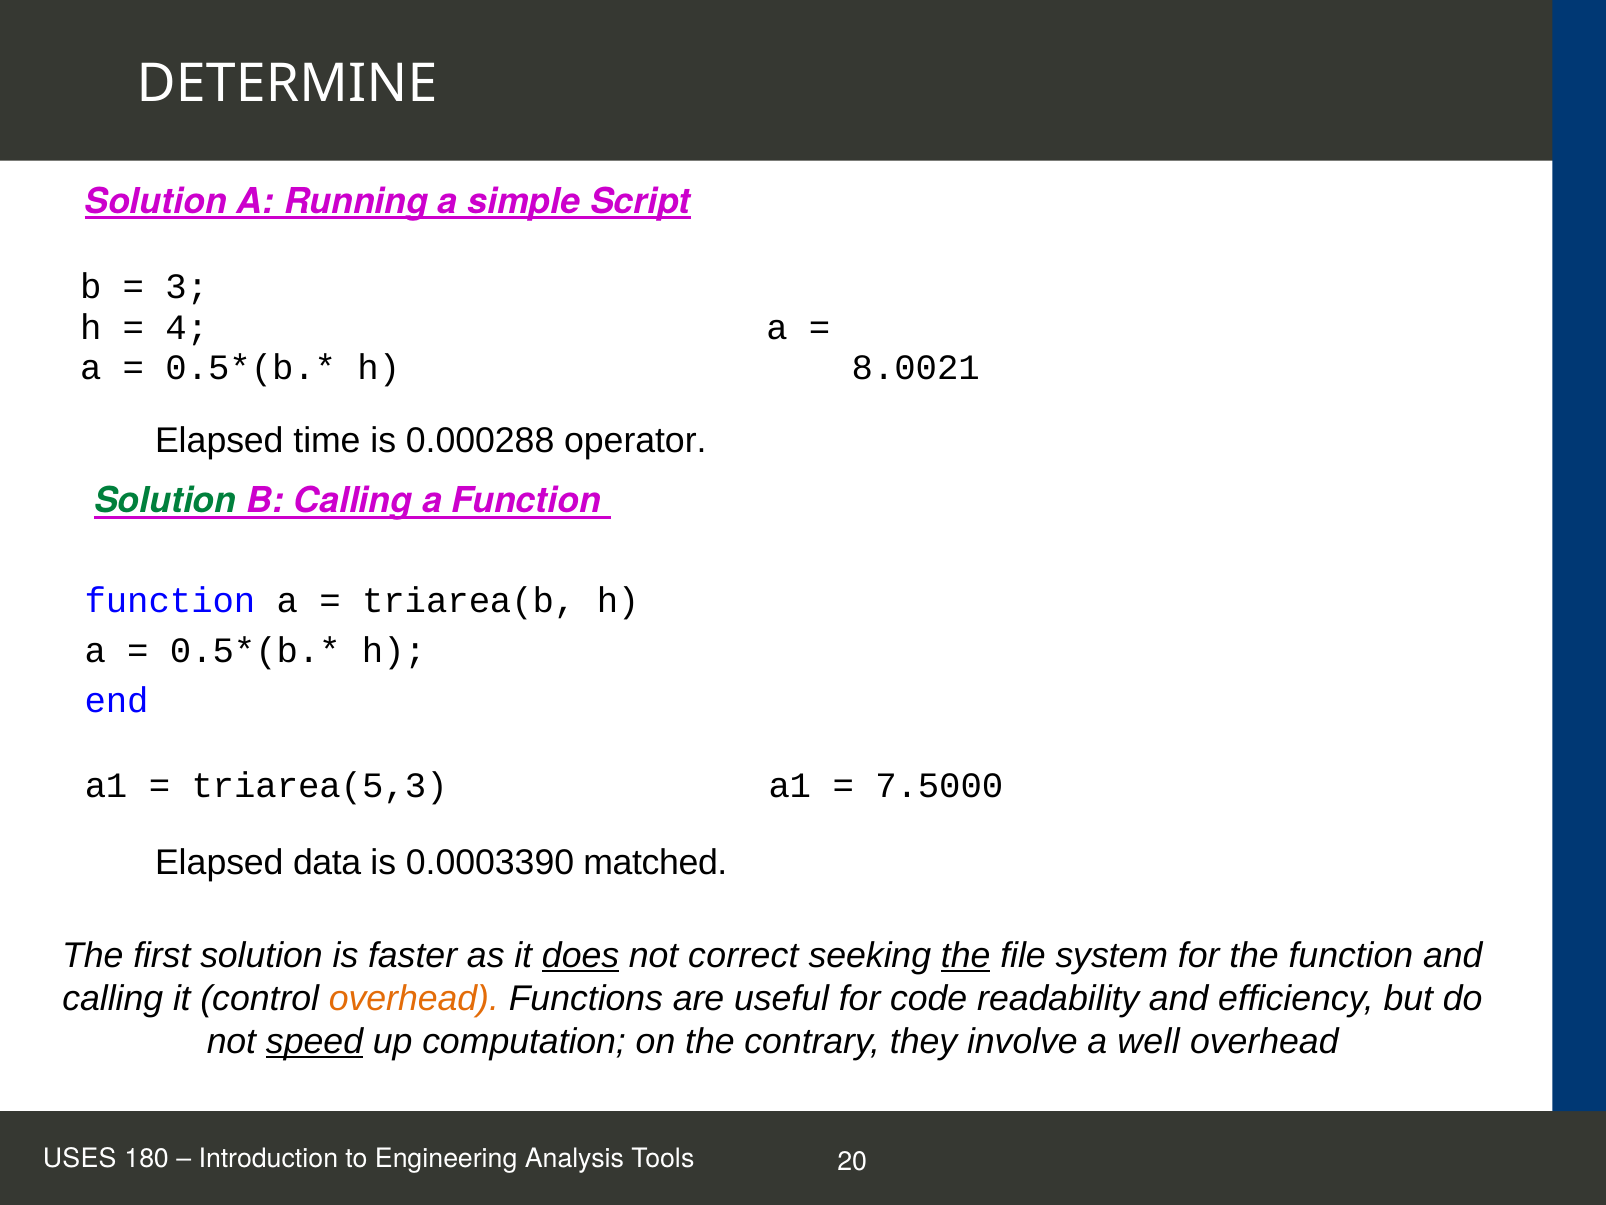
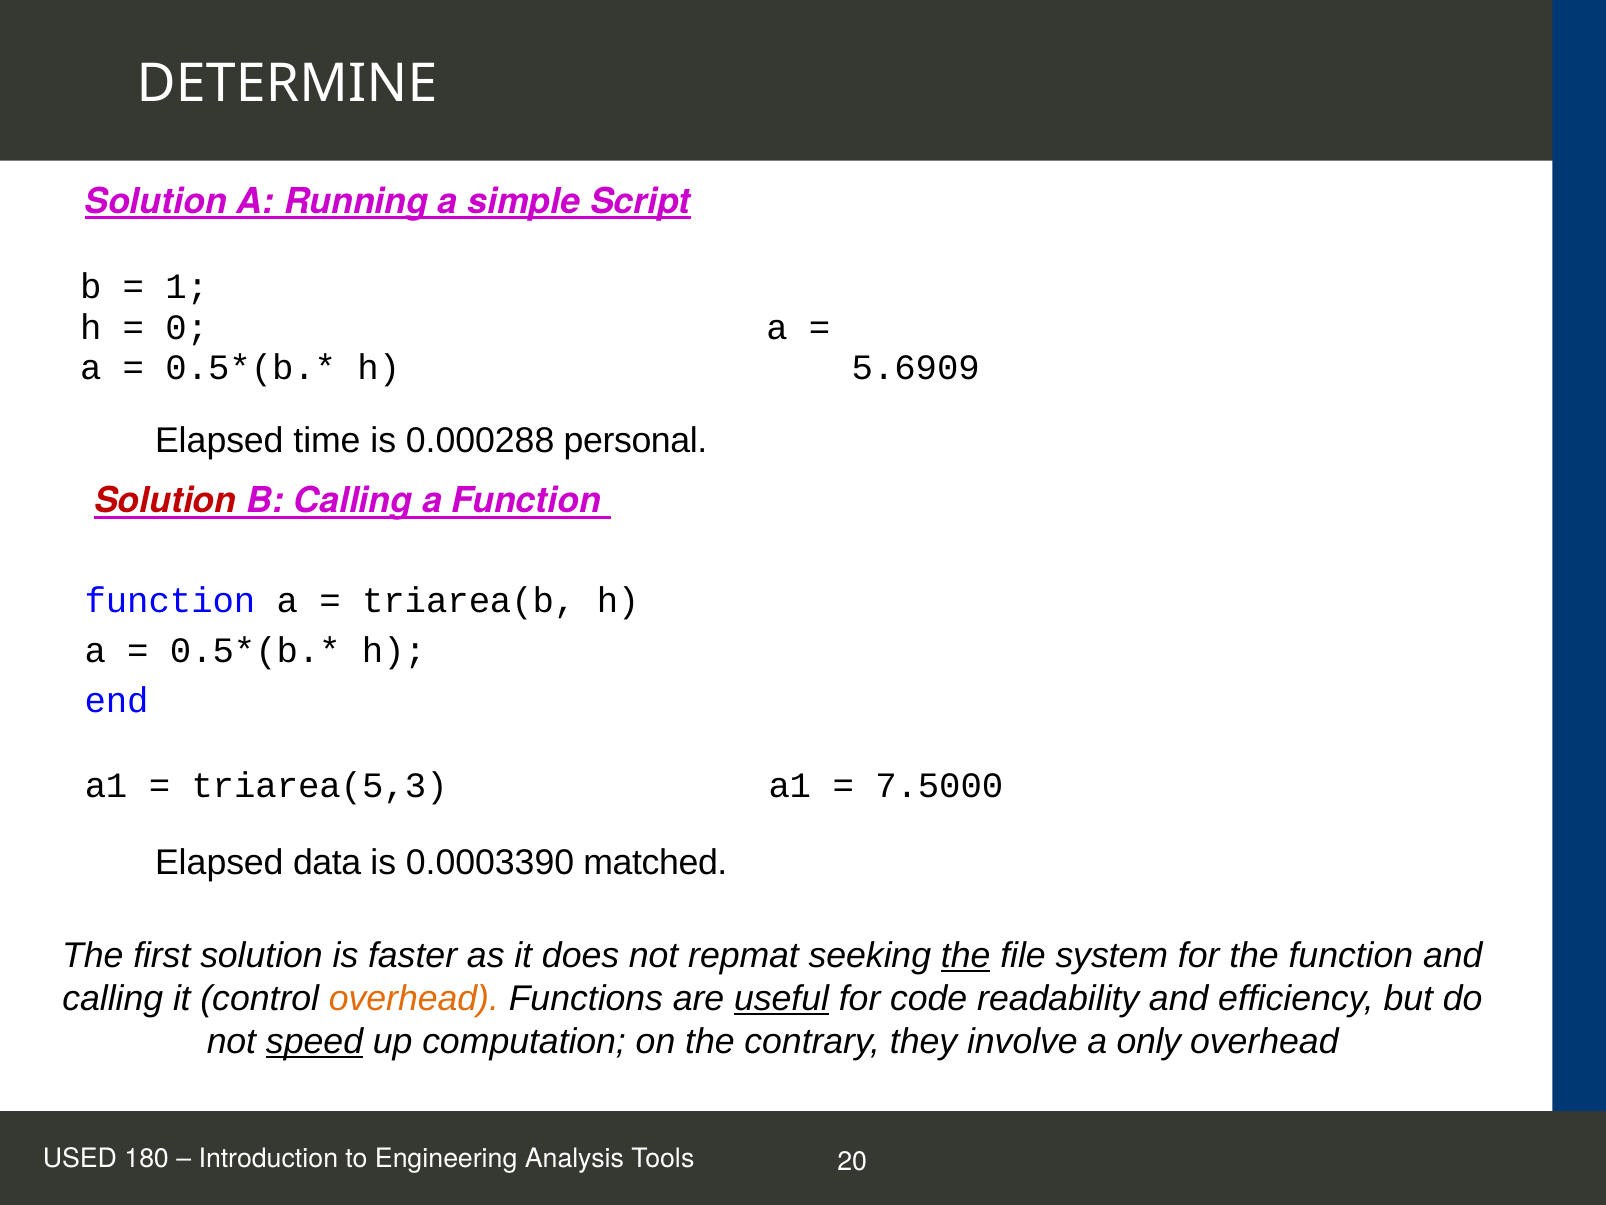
3: 3 -> 1
4: 4 -> 0
8.0021: 8.0021 -> 5.6909
operator: operator -> personal
Solution at (165, 501) colour: green -> red
does underline: present -> none
correct: correct -> repmat
useful underline: none -> present
well: well -> only
USES: USES -> USED
